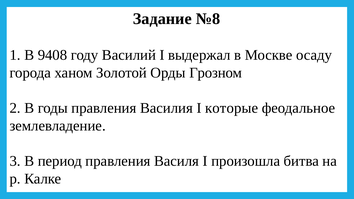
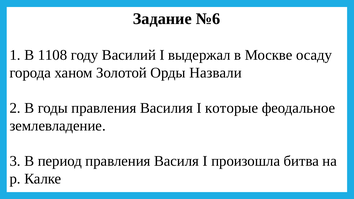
№8: №8 -> №6
9408: 9408 -> 1108
Грозном: Грозном -> Назвали
